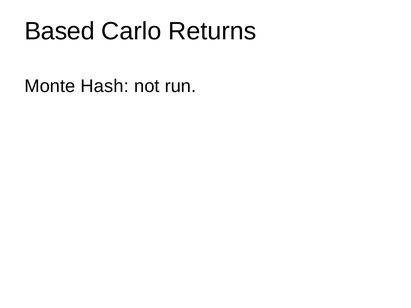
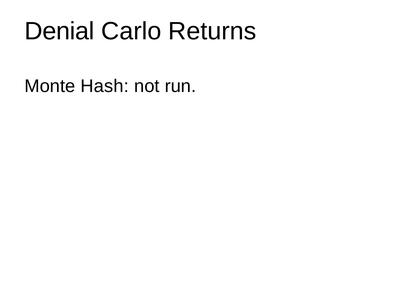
Based: Based -> Denial
